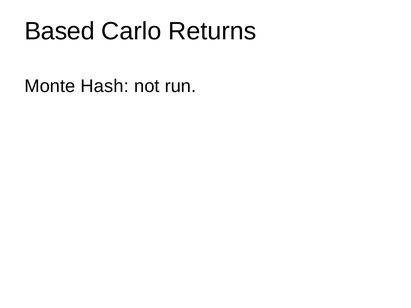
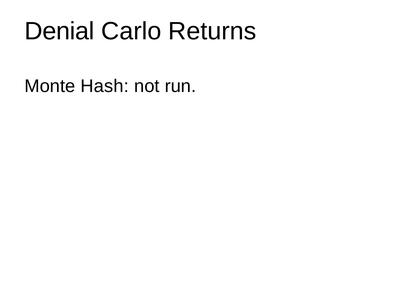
Based: Based -> Denial
